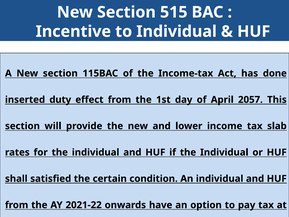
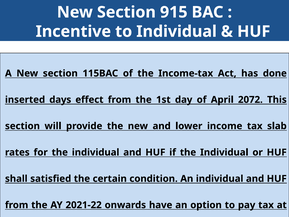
515: 515 -> 915
duty: duty -> days
2057: 2057 -> 2072
